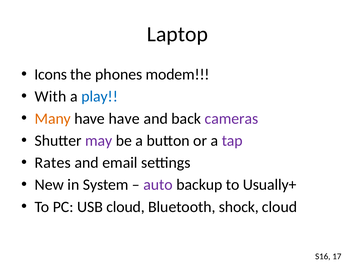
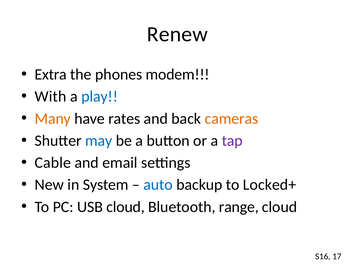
Laptop: Laptop -> Renew
Icons: Icons -> Extra
have have: have -> rates
cameras colour: purple -> orange
may colour: purple -> blue
Rates: Rates -> Cable
auto colour: purple -> blue
Usually+: Usually+ -> Locked+
shock: shock -> range
